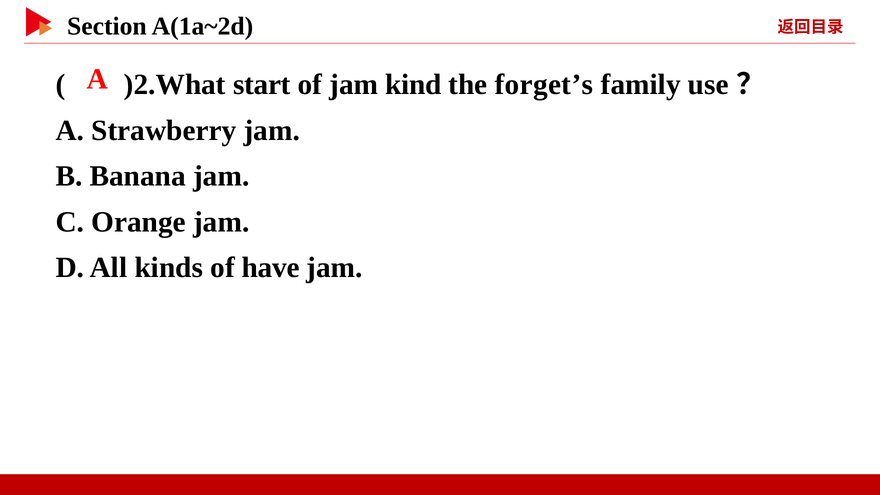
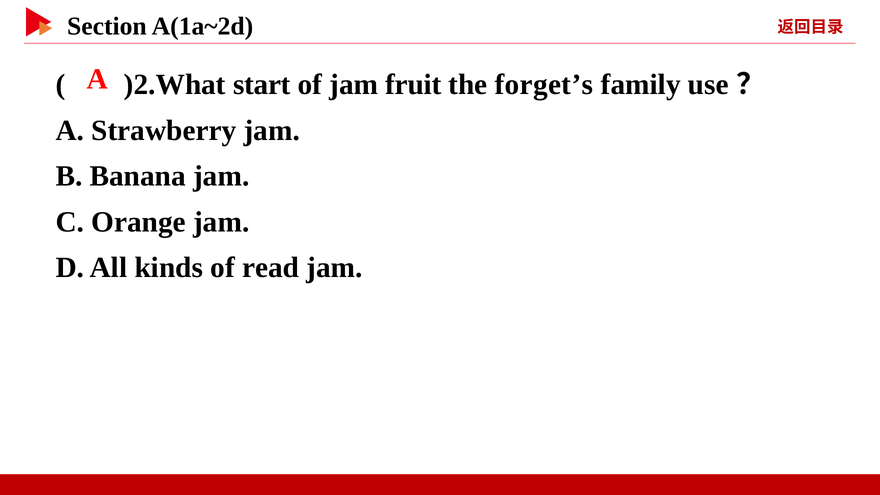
kind: kind -> fruit
have: have -> read
